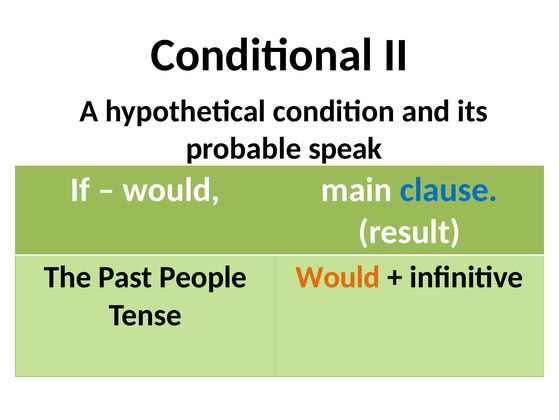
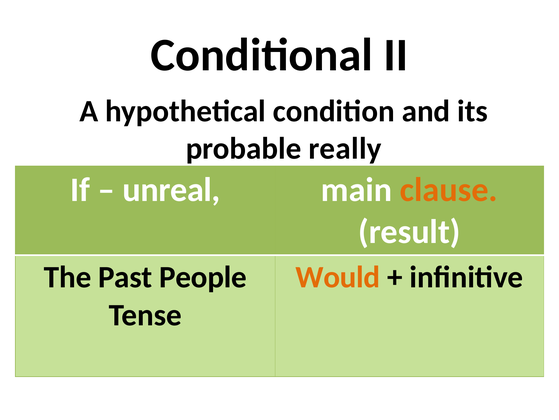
speak: speak -> really
would at (171, 190): would -> unreal
clause colour: blue -> orange
